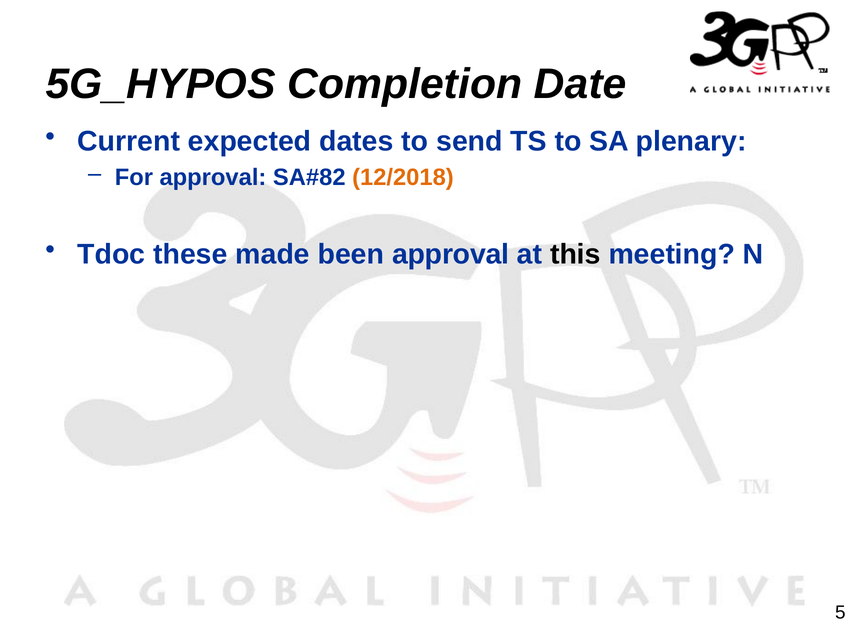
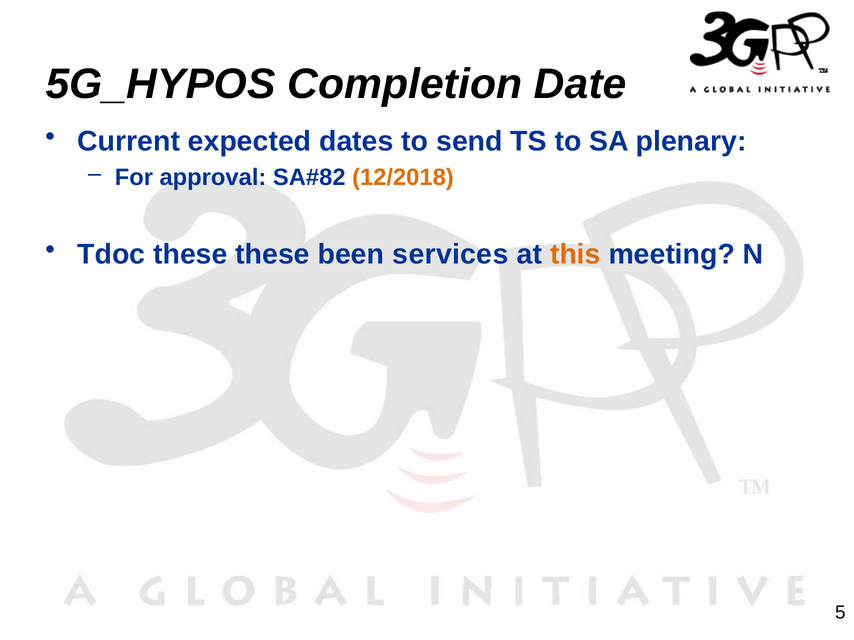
these made: made -> these
been approval: approval -> services
this colour: black -> orange
